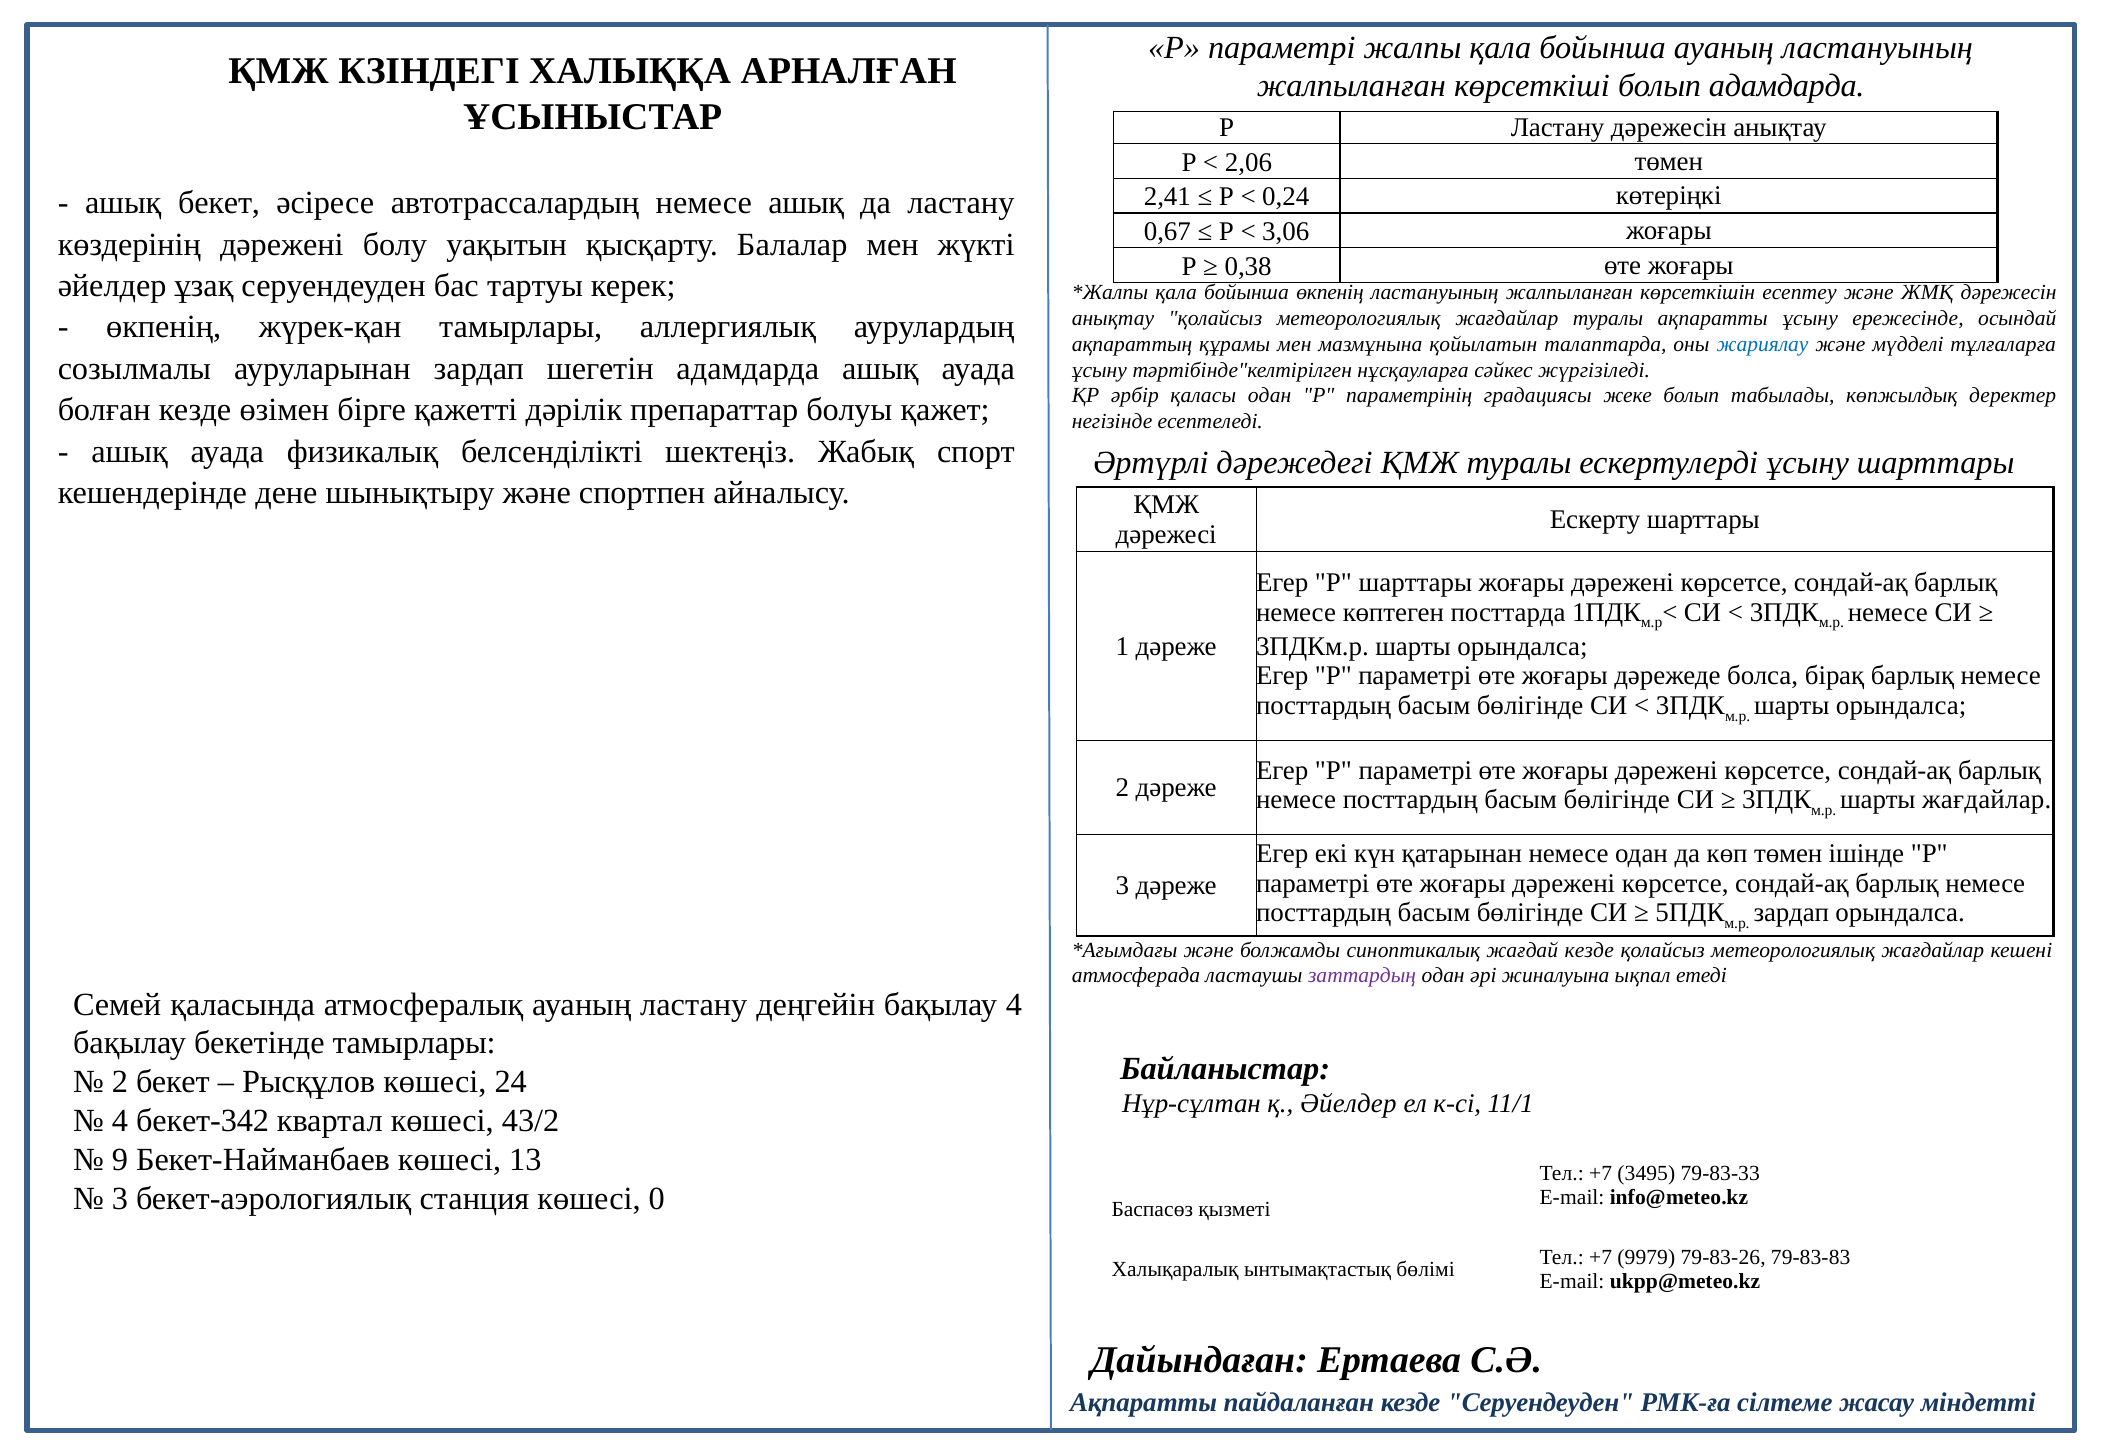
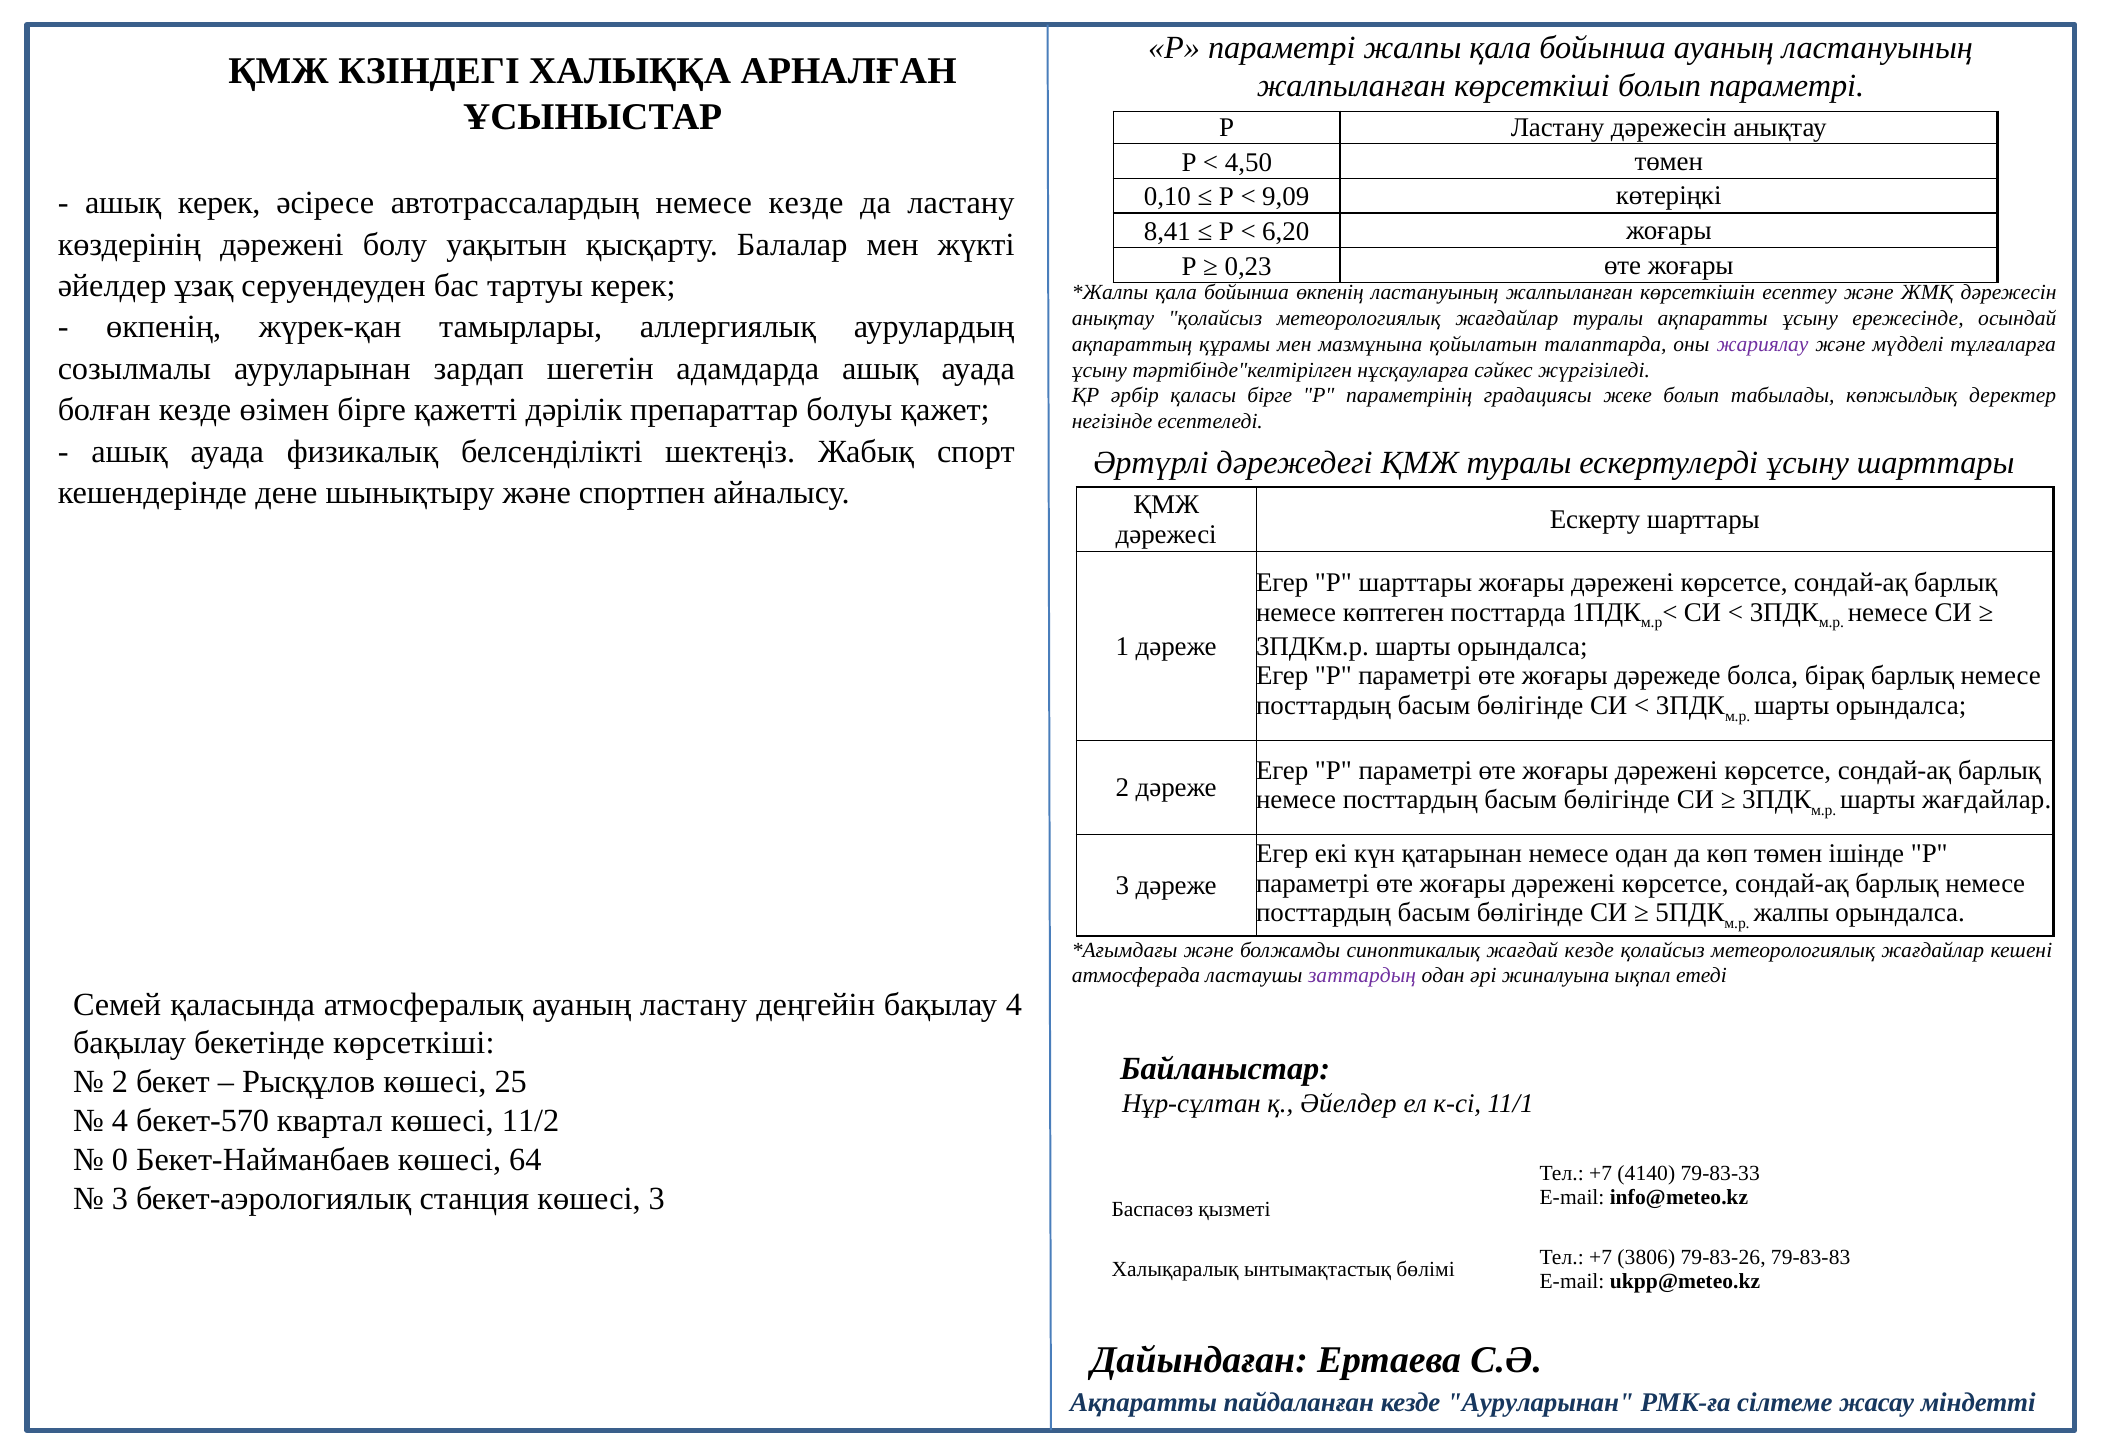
болып адамдарда: адамдарда -> параметрі
2,06: 2,06 -> 4,50
2,41: 2,41 -> 0,10
0,24: 0,24 -> 9,09
ашық бекет: бекет -> керек
немесе ашық: ашық -> кезде
0,67: 0,67 -> 8,41
3,06: 3,06 -> 6,20
0,38: 0,38 -> 0,23
жариялау colour: blue -> purple
қаласы одан: одан -> бірге
зардап at (1791, 913): зардап -> жалпы
бекетінде тамырлары: тамырлары -> көрсеткіші
24: 24 -> 25
бекет-342: бекет-342 -> бекет-570
43/2: 43/2 -> 11/2
9: 9 -> 0
13: 13 -> 64
3495: 3495 -> 4140
көшесі 0: 0 -> 3
9979: 9979 -> 3806
кезде Серуендеуден: Серуендеуден -> Ауруларынан
